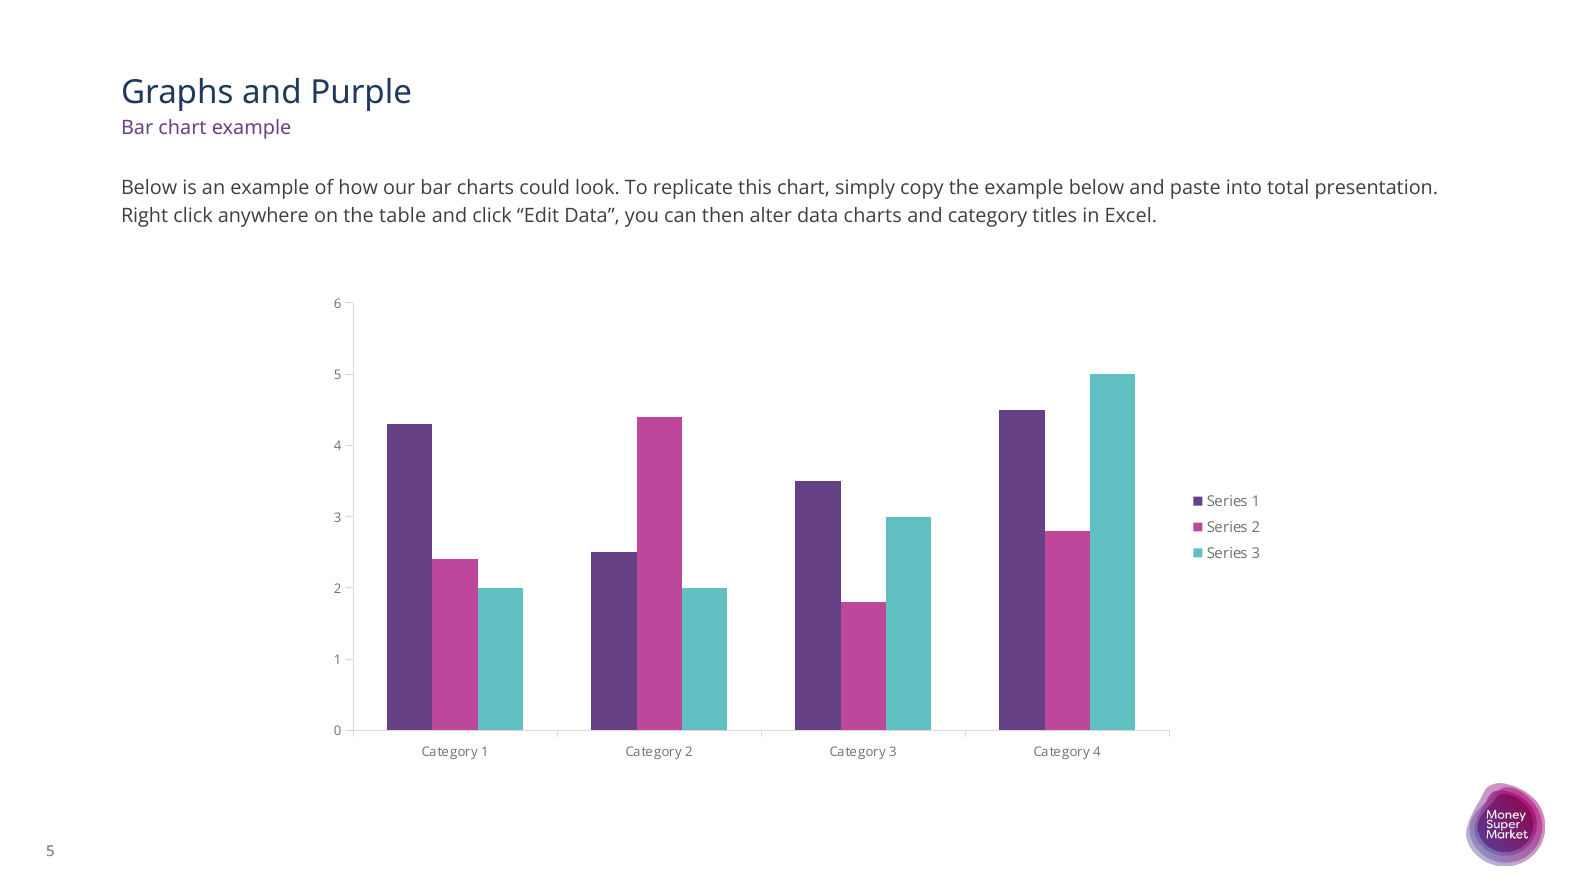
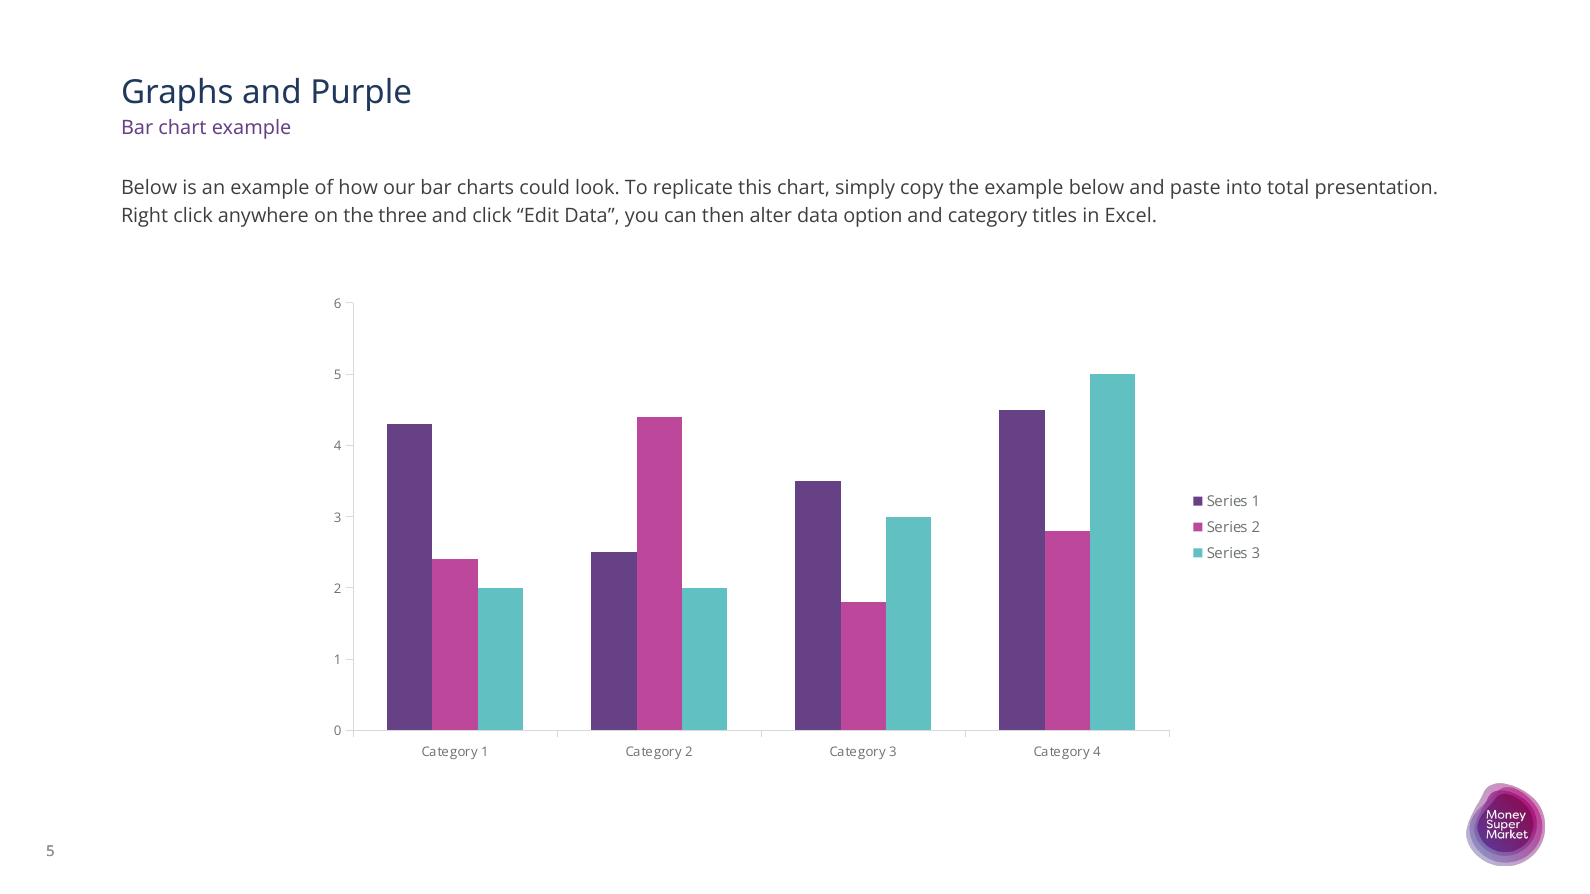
table: table -> three
data charts: charts -> option
